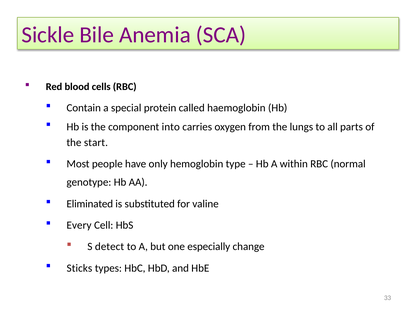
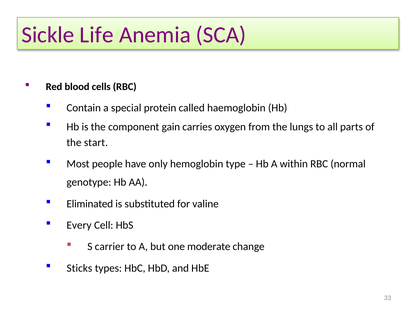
Bile: Bile -> Life
into: into -> gain
detect: detect -> carrier
especially: especially -> moderate
